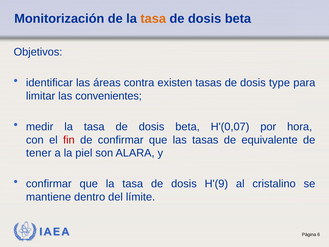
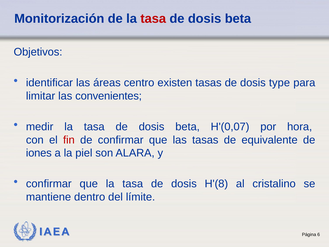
tasa at (153, 19) colour: orange -> red
contra: contra -> centro
tener: tener -> iones
H'(9: H'(9 -> H'(8
